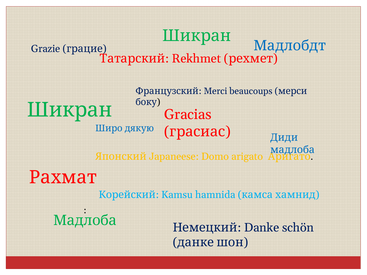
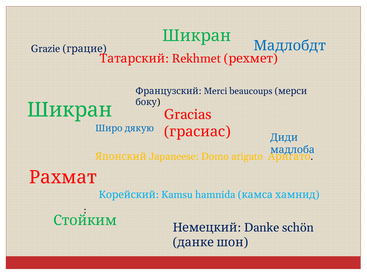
Мадлоба at (85, 221): Мадлоба -> Стойким
